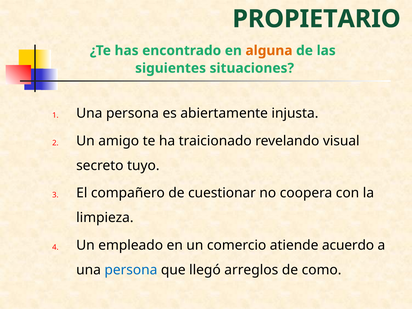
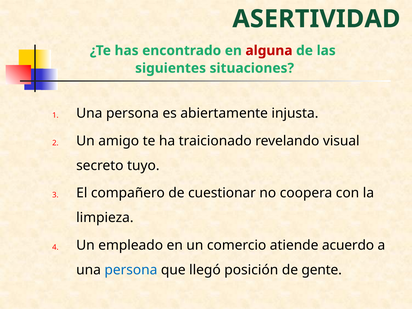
PROPIETARIO: PROPIETARIO -> ASERTIVIDAD
alguna colour: orange -> red
arreglos: arreglos -> posición
como: como -> gente
